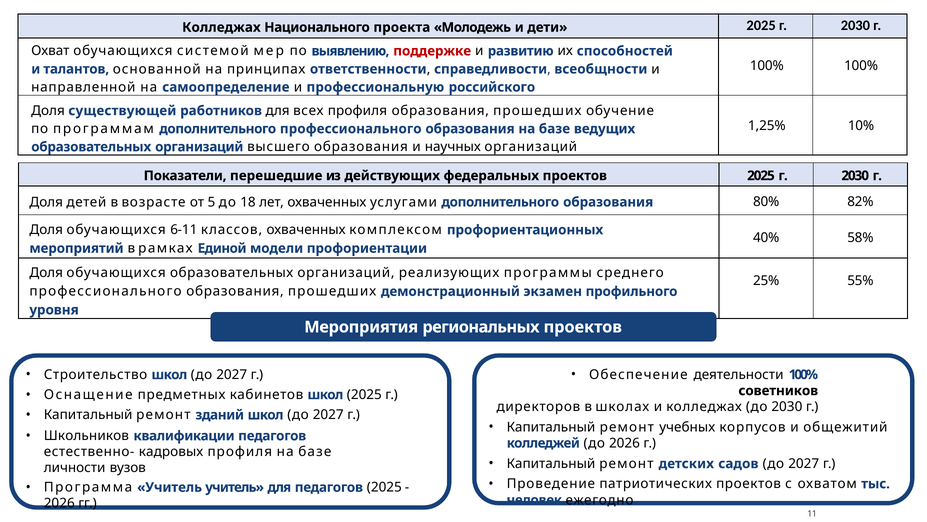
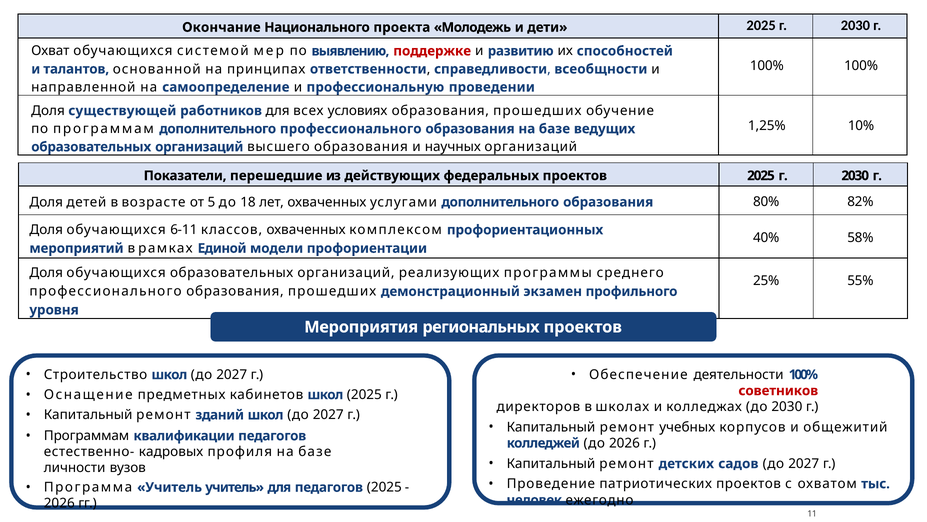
Колледжах at (221, 27): Колледжах -> Окончание
российского: российского -> проведении
всех профиля: профиля -> условиях
советников colour: black -> red
Школьников at (86, 435): Школьников -> Программам
